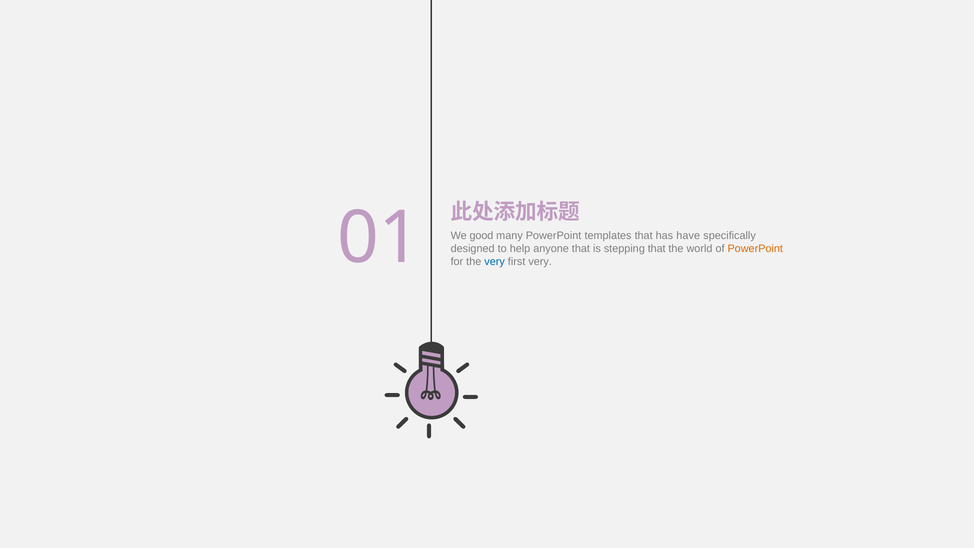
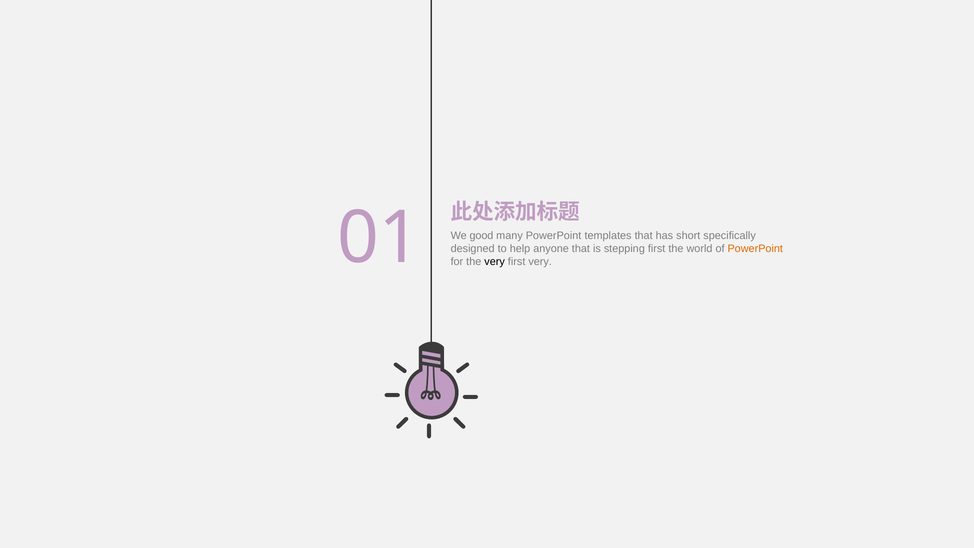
have: have -> short
stepping that: that -> first
very at (495, 261) colour: blue -> black
